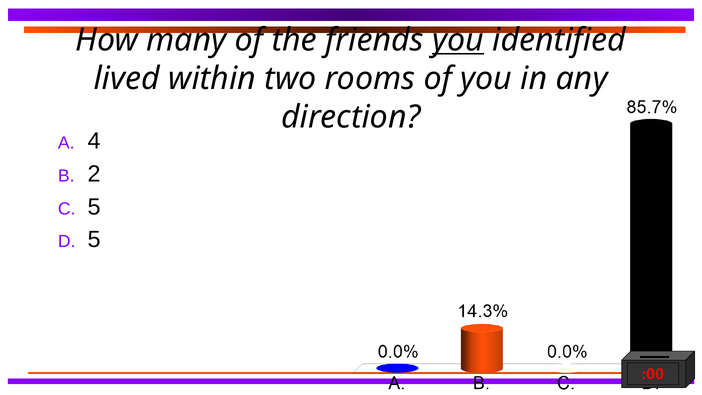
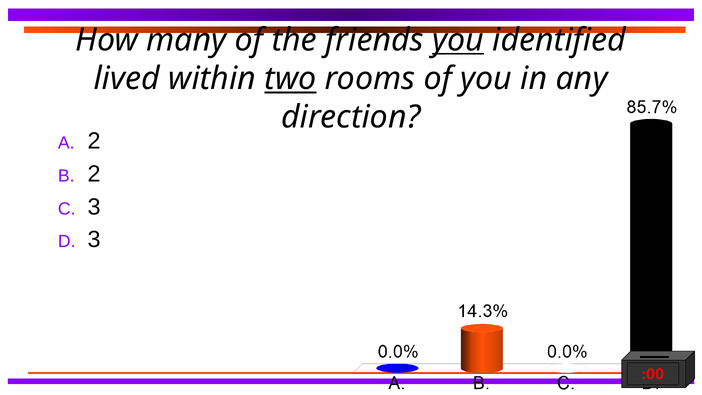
two underline: none -> present
4 at (94, 141): 4 -> 2
5 at (94, 207): 5 -> 3
5 at (94, 240): 5 -> 3
